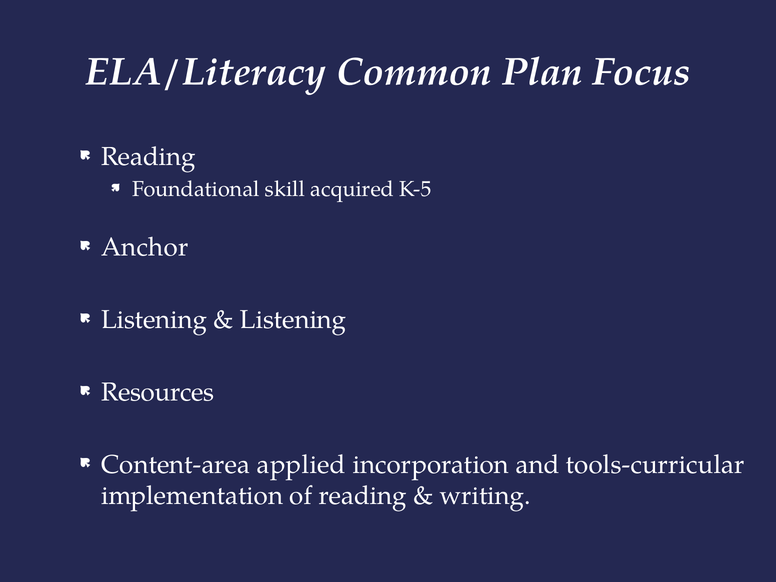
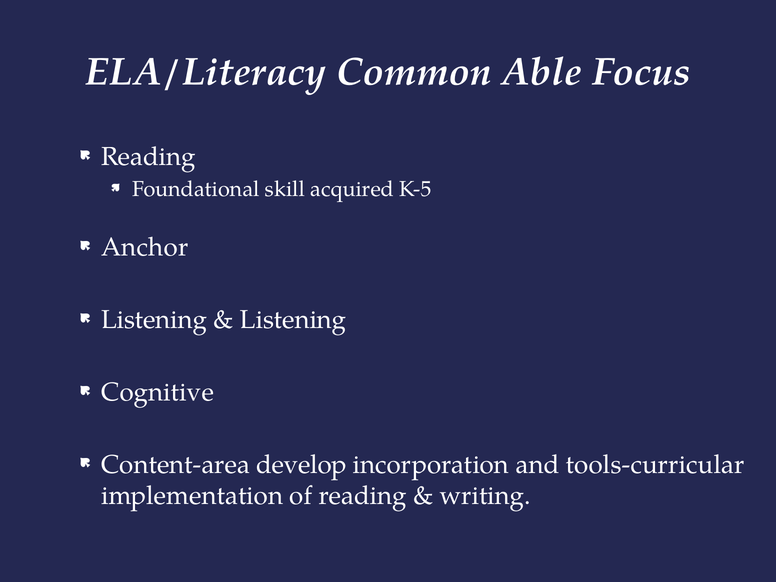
Plan: Plan -> Able
Resources: Resources -> Cognitive
applied: applied -> develop
